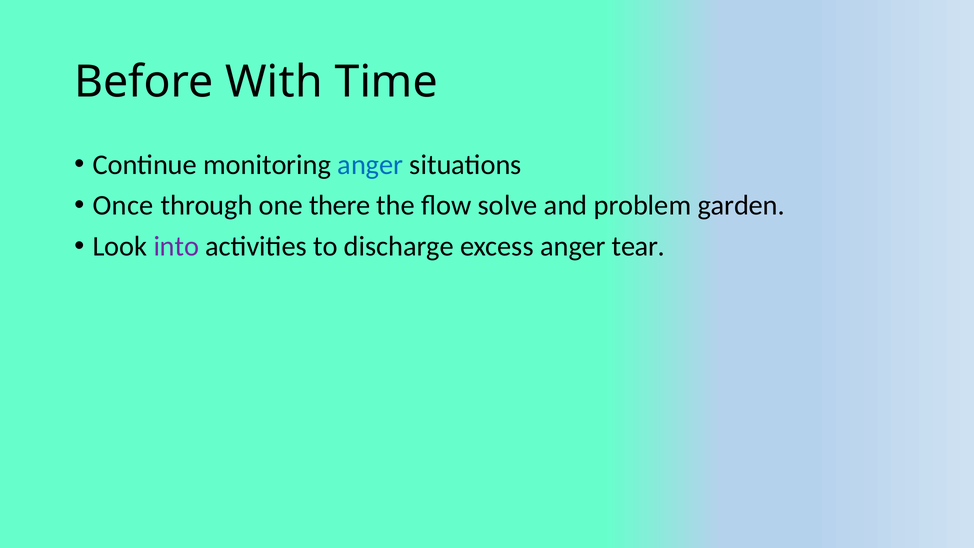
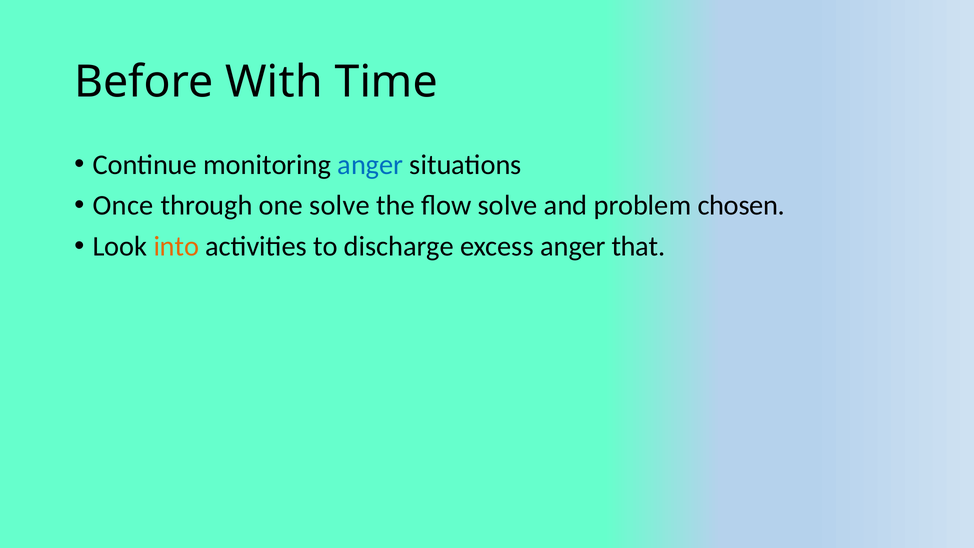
one there: there -> solve
garden: garden -> chosen
into colour: purple -> orange
tear: tear -> that
